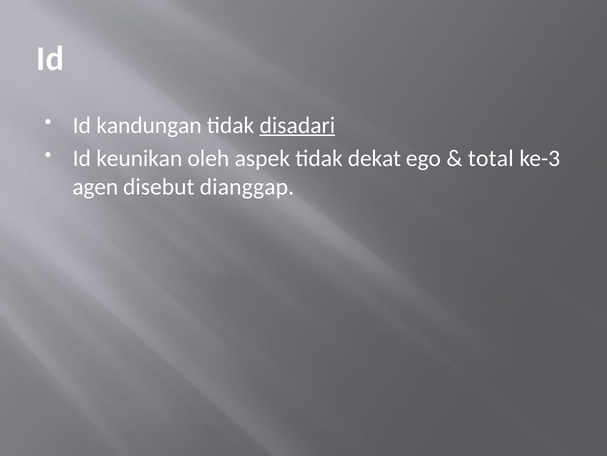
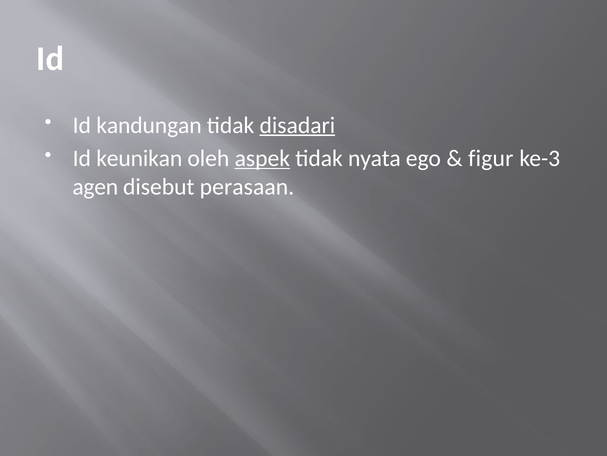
aspek underline: none -> present
dekat: dekat -> nyata
total: total -> figur
dianggap: dianggap -> perasaan
